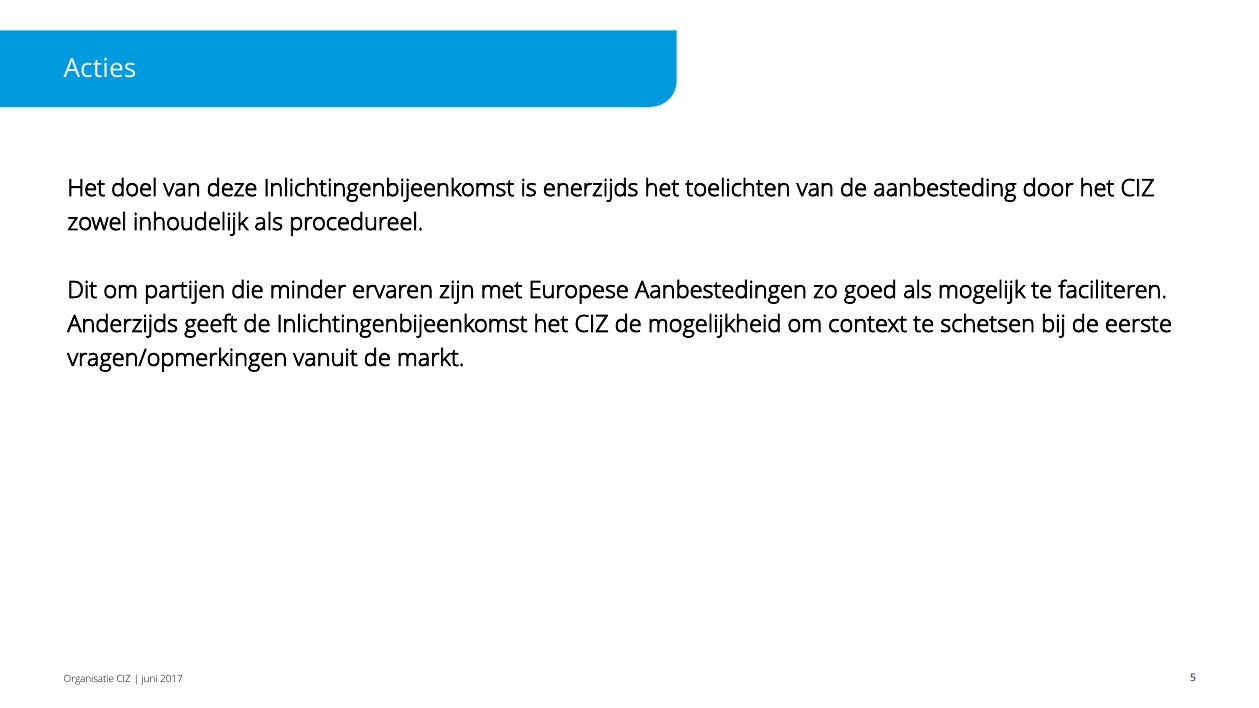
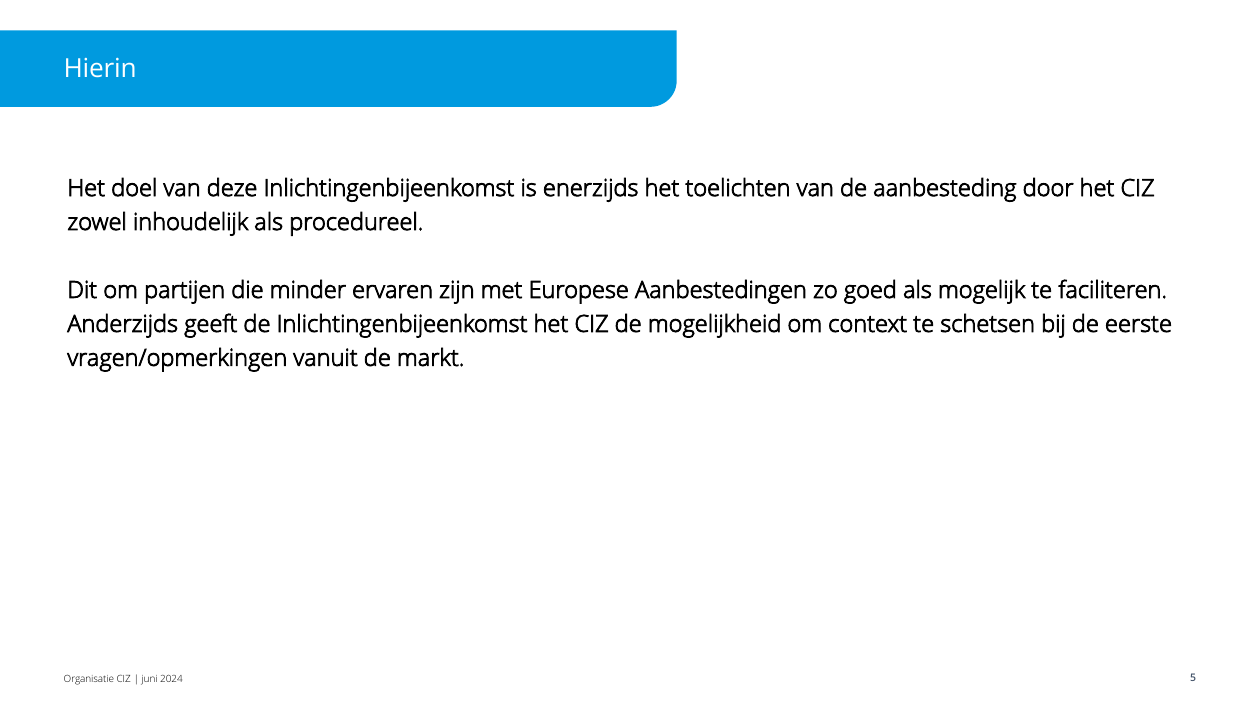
Acties: Acties -> Hierin
2017: 2017 -> 2024
